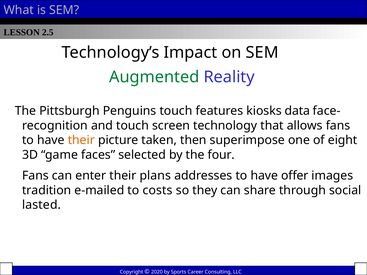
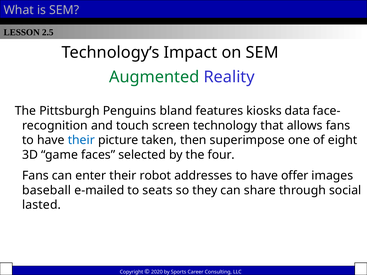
Penguins touch: touch -> bland
their at (81, 140) colour: orange -> blue
plans: plans -> robot
tradition: tradition -> baseball
costs: costs -> seats
